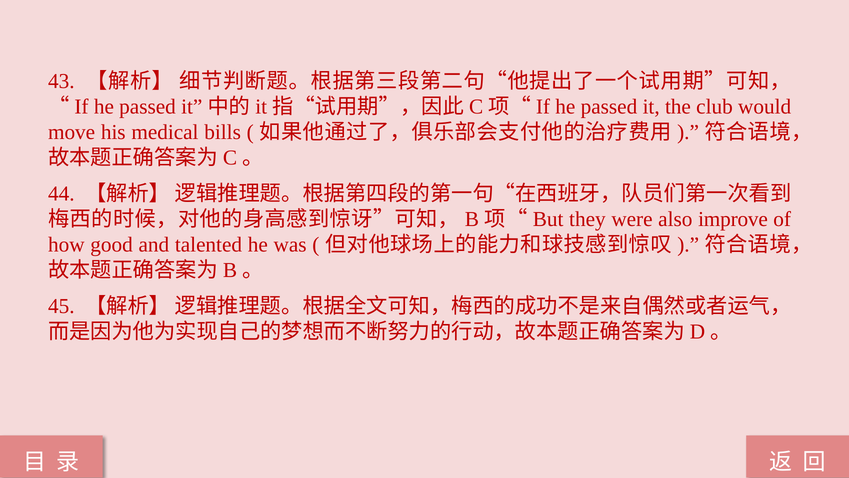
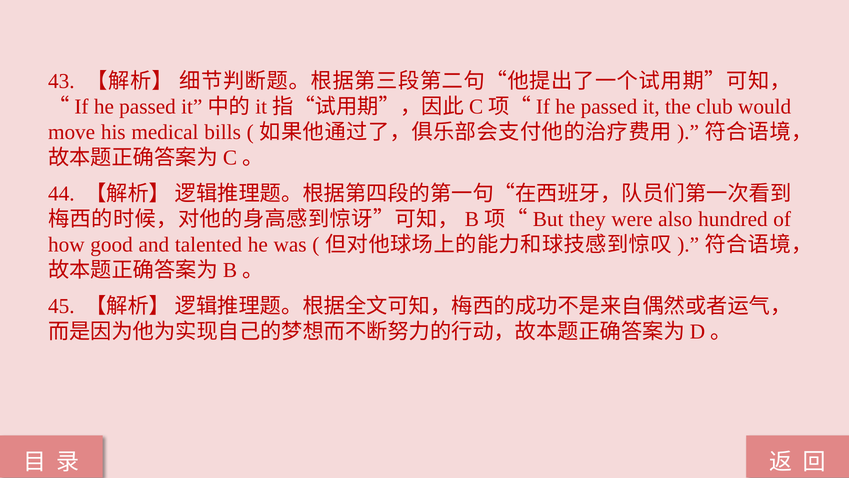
improve: improve -> hundred
